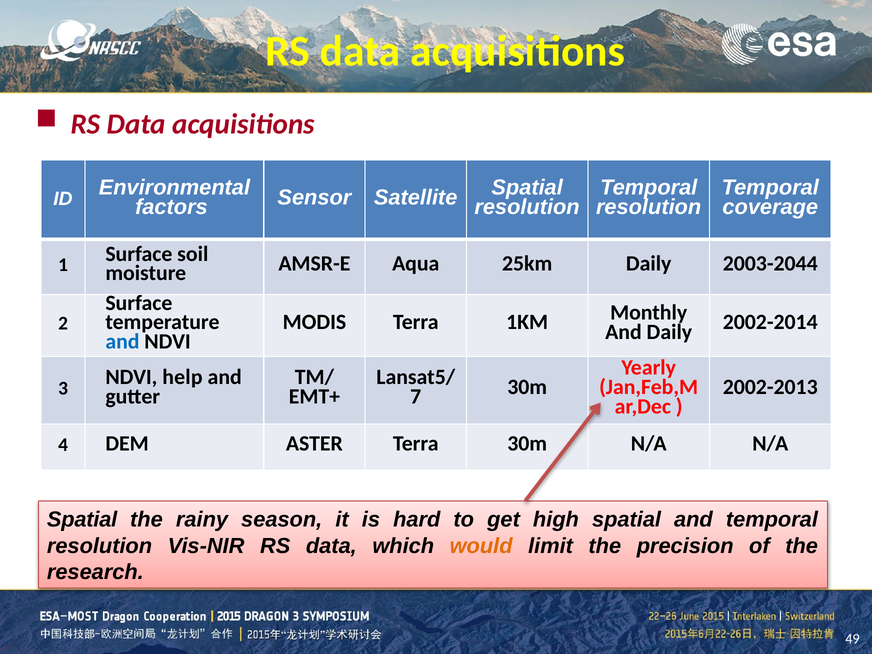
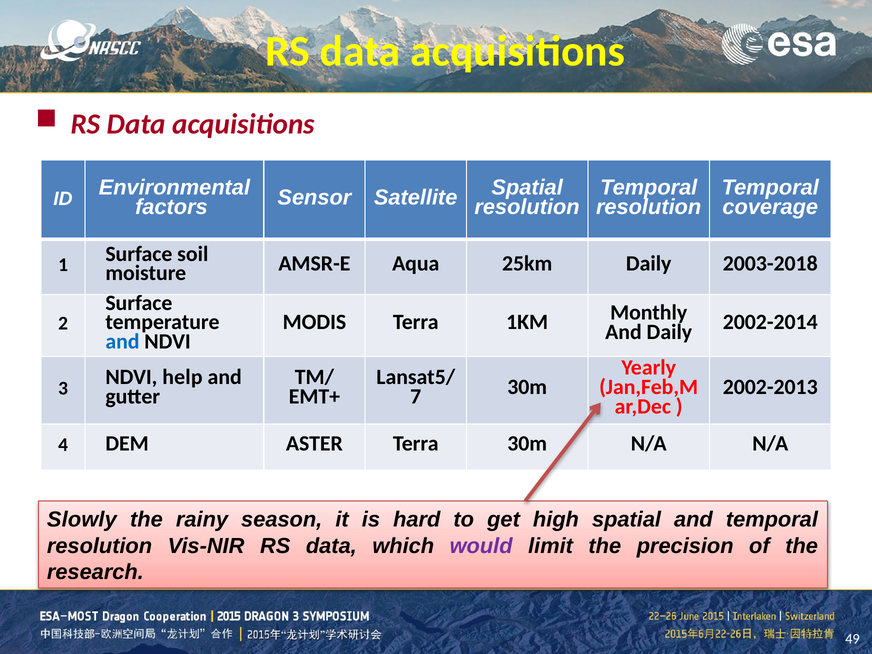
2003-2044: 2003-2044 -> 2003-2018
Spatial at (82, 520): Spatial -> Slowly
would colour: orange -> purple
